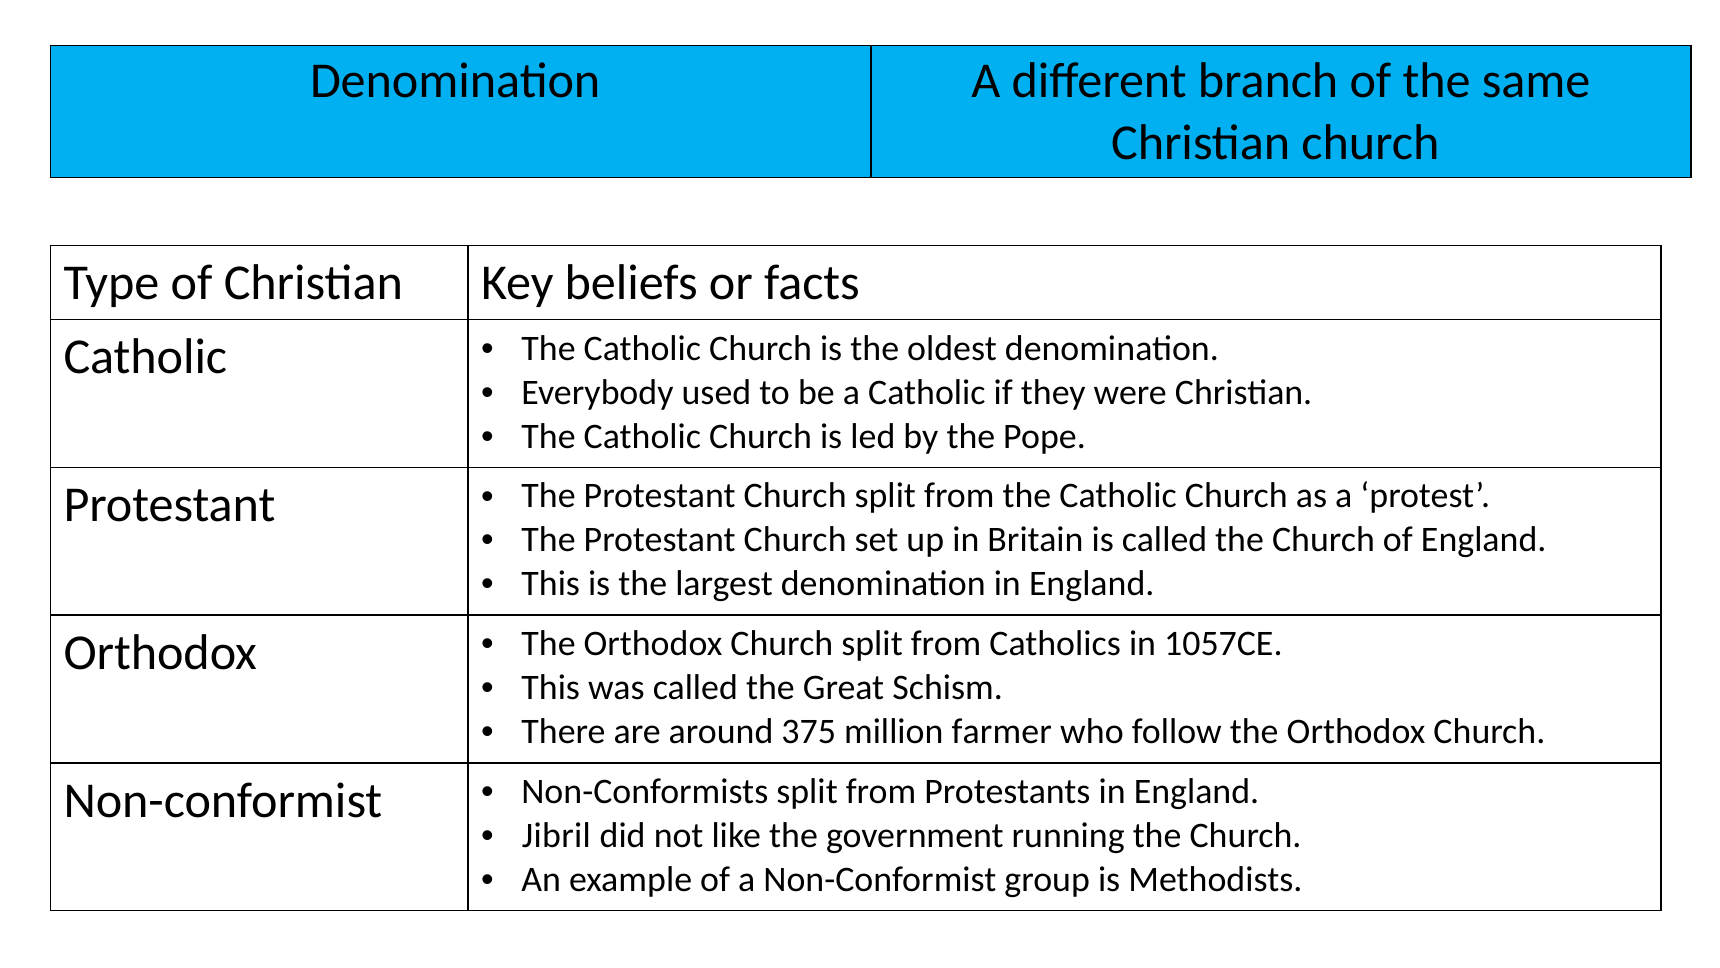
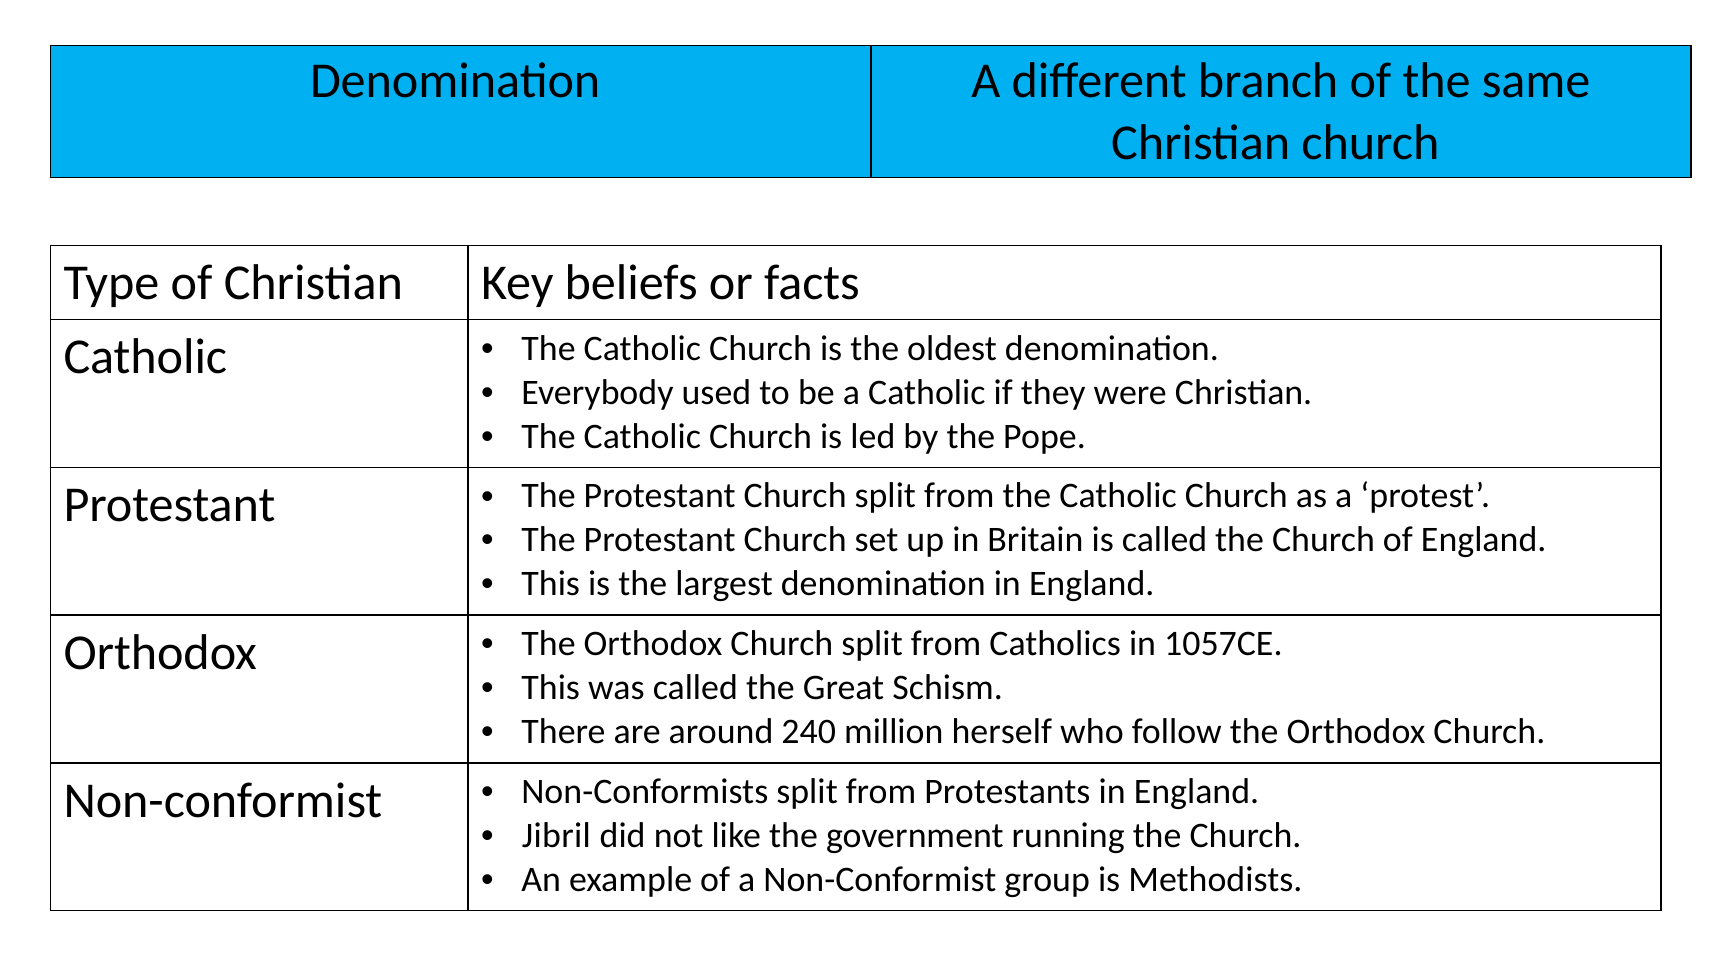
375: 375 -> 240
farmer: farmer -> herself
